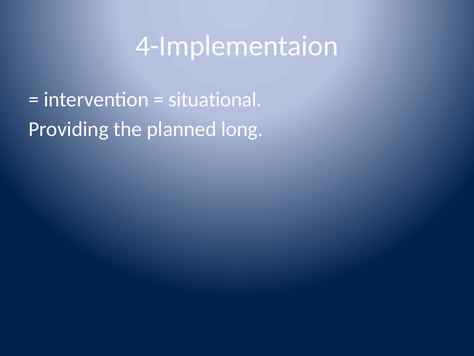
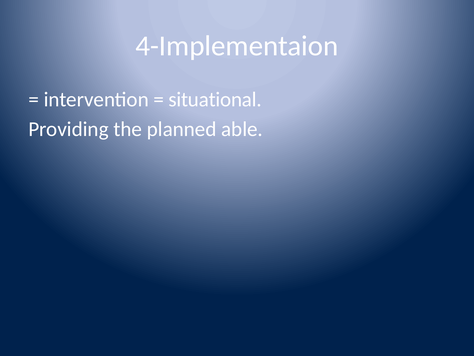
long: long -> able
